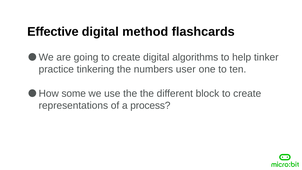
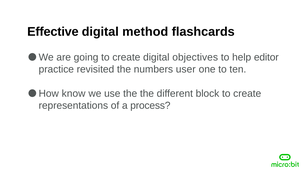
algorithms: algorithms -> objectives
tinker: tinker -> editor
tinkering: tinkering -> revisited
some: some -> know
